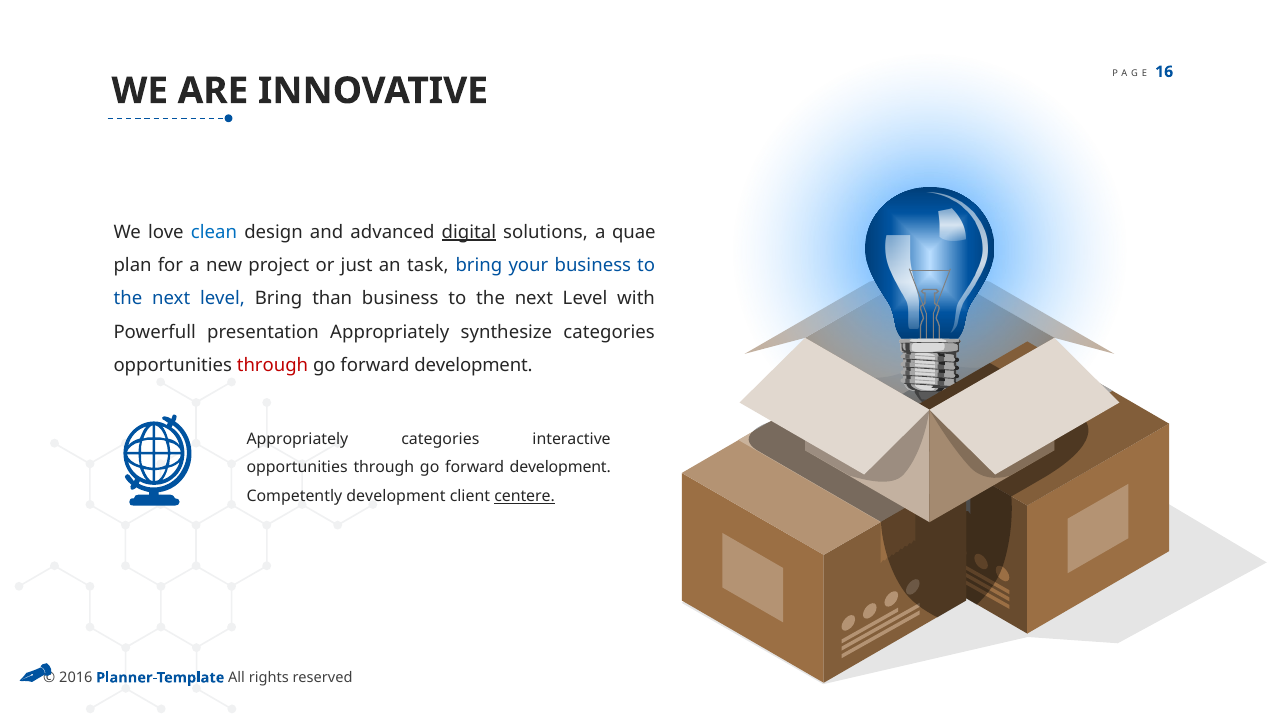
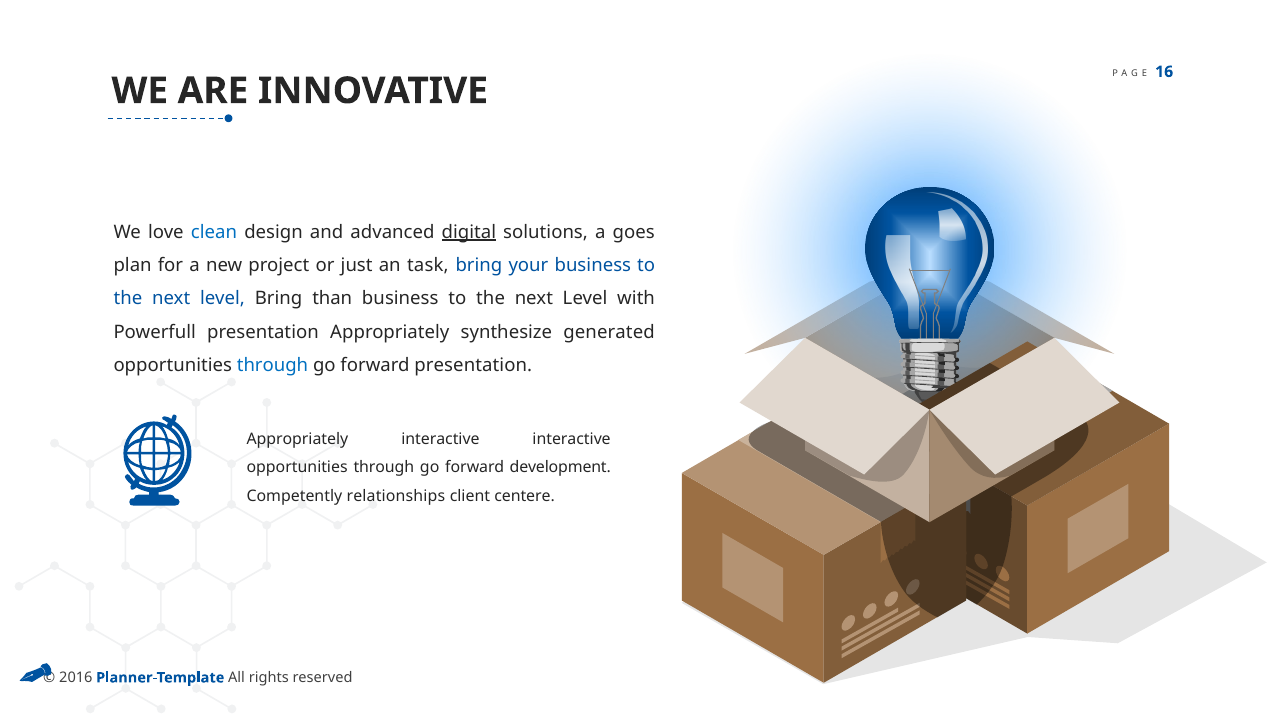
quae: quae -> goes
synthesize categories: categories -> generated
through at (273, 366) colour: red -> blue
development at (473, 366): development -> presentation
Appropriately categories: categories -> interactive
Competently development: development -> relationships
centere underline: present -> none
